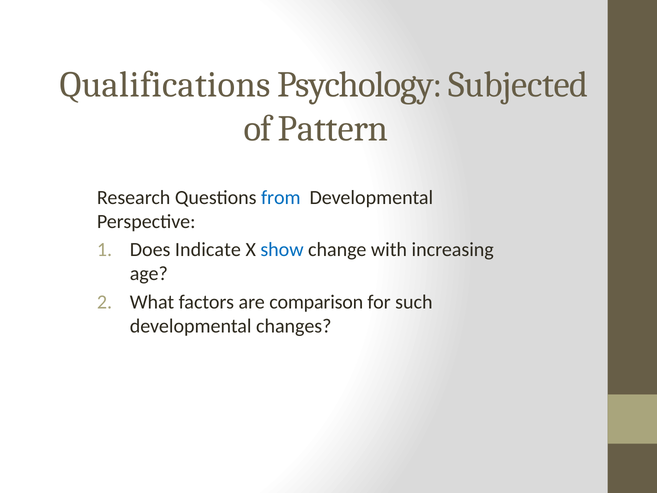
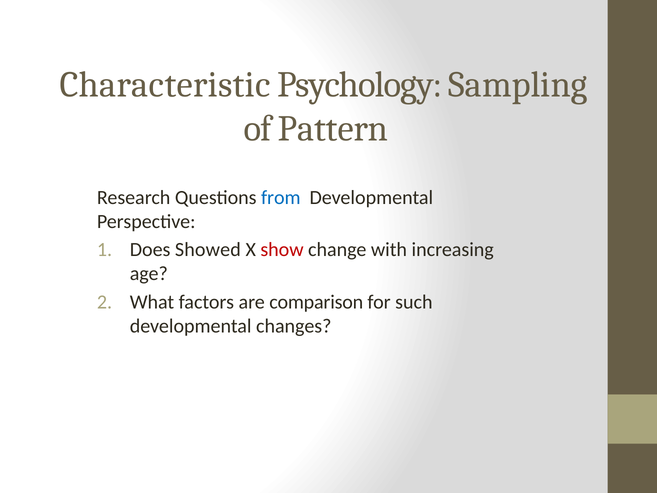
Qualifications: Qualifications -> Characteristic
Subjected: Subjected -> Sampling
Indicate: Indicate -> Showed
show colour: blue -> red
